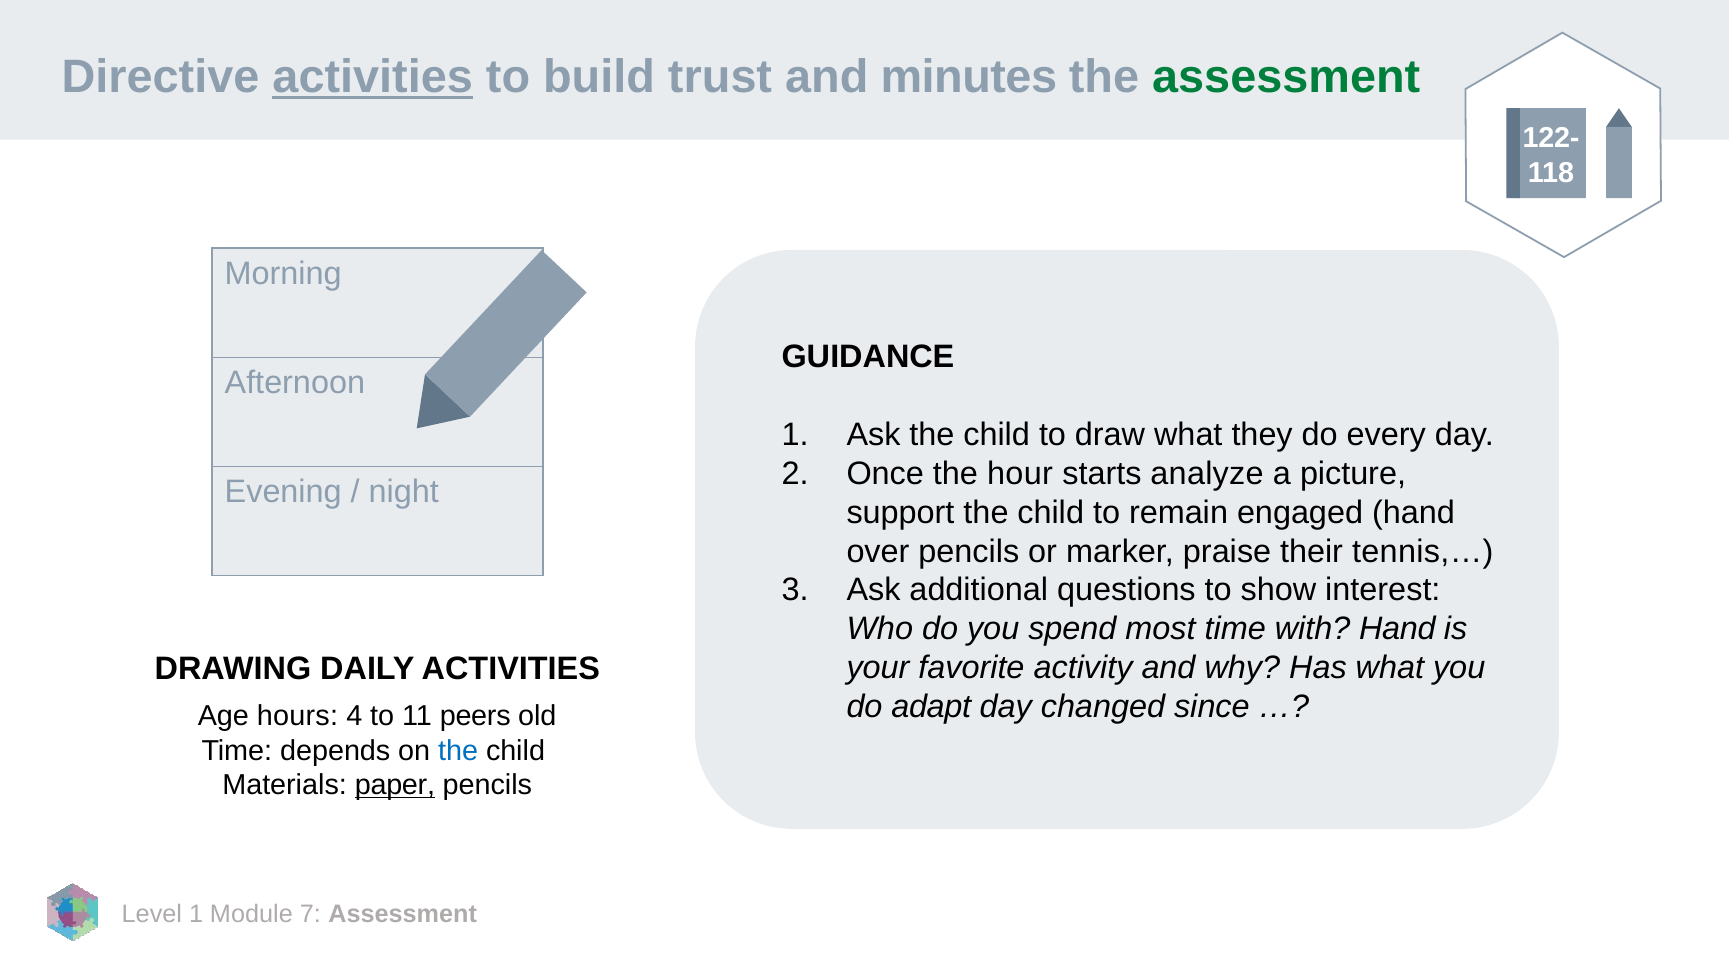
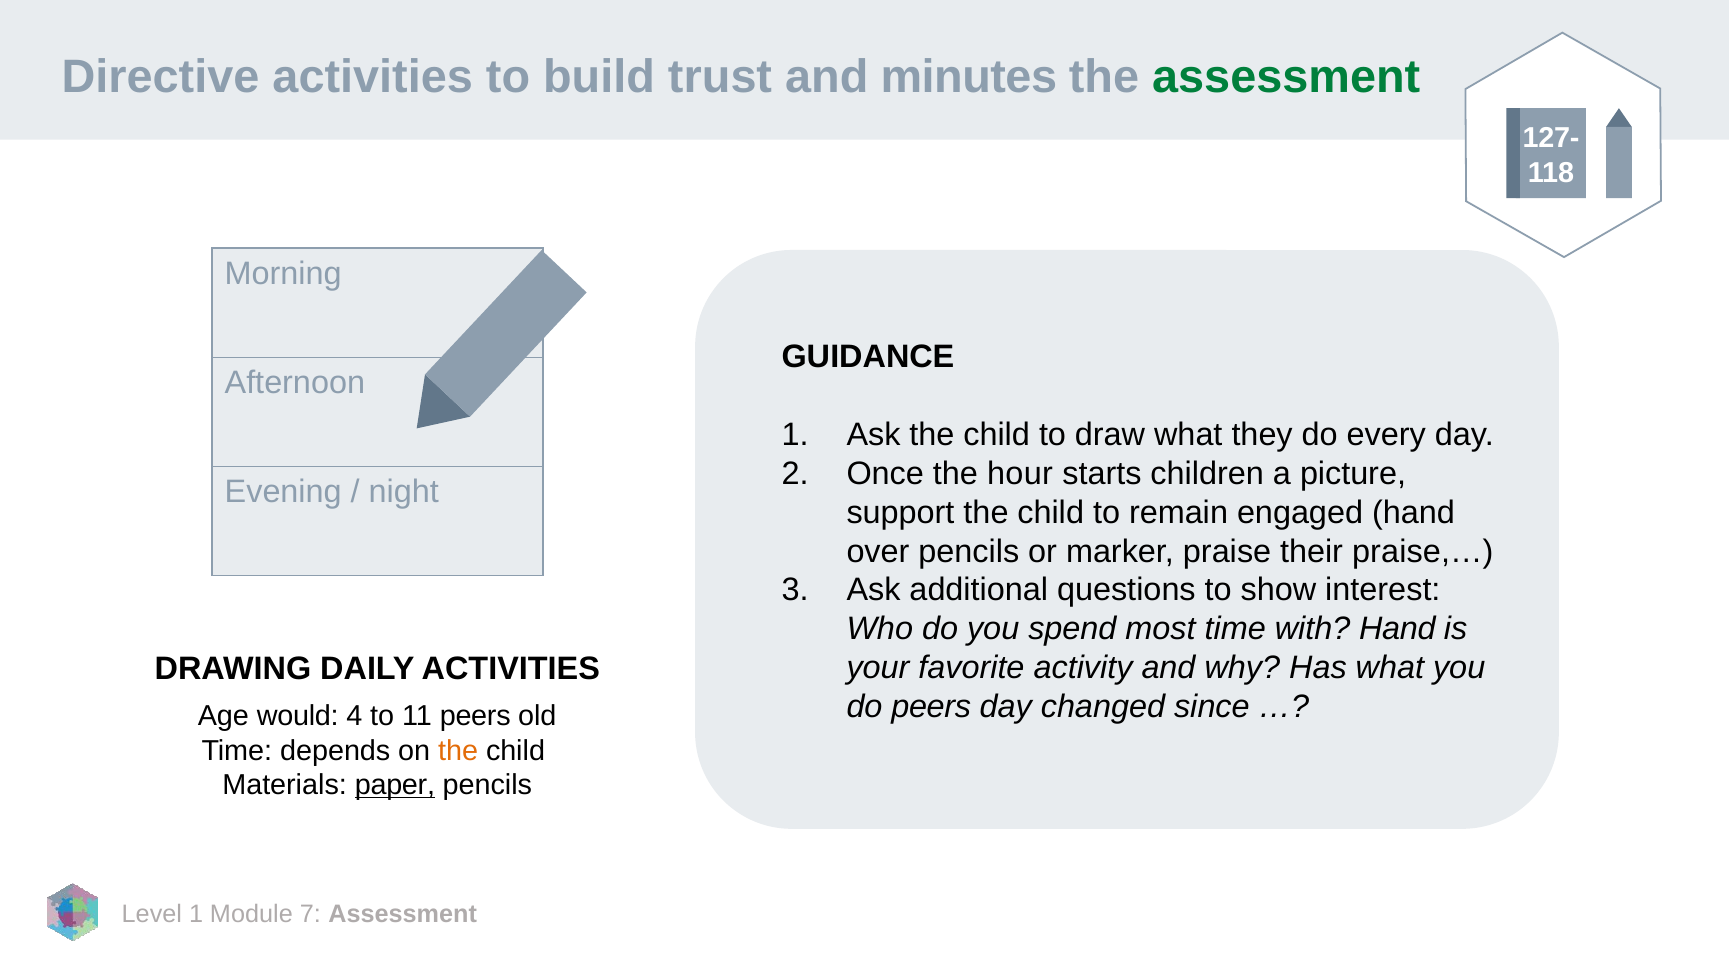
activities at (373, 77) underline: present -> none
122-: 122- -> 127-
analyze: analyze -> children
tennis,…: tennis,… -> praise,…
do adapt: adapt -> peers
hours: hours -> would
the at (458, 750) colour: blue -> orange
